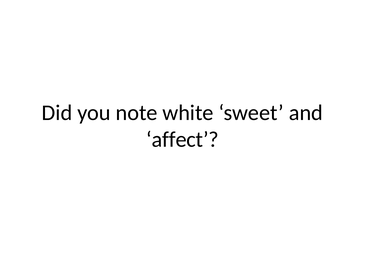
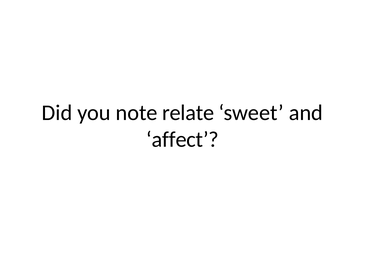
white: white -> relate
